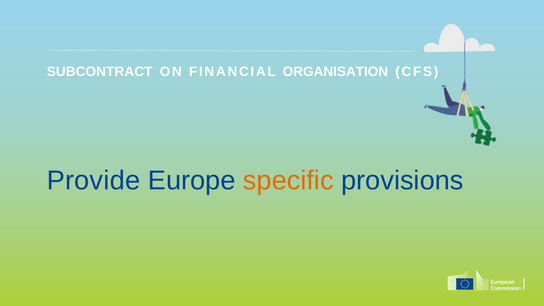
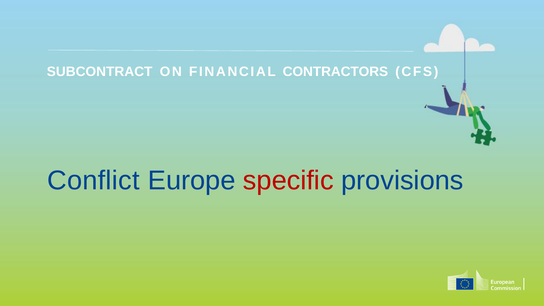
ORGANISATION: ORGANISATION -> CONTRACTORS
Provide: Provide -> Conflict
specific colour: orange -> red
